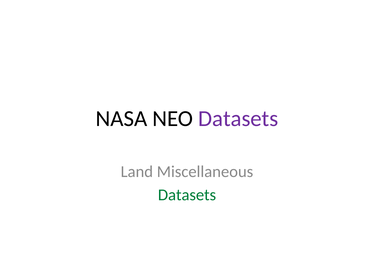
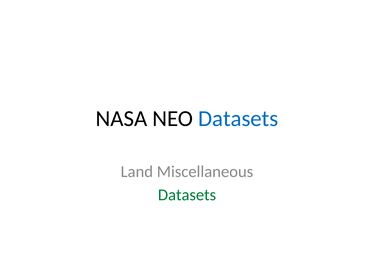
Datasets at (238, 119) colour: purple -> blue
